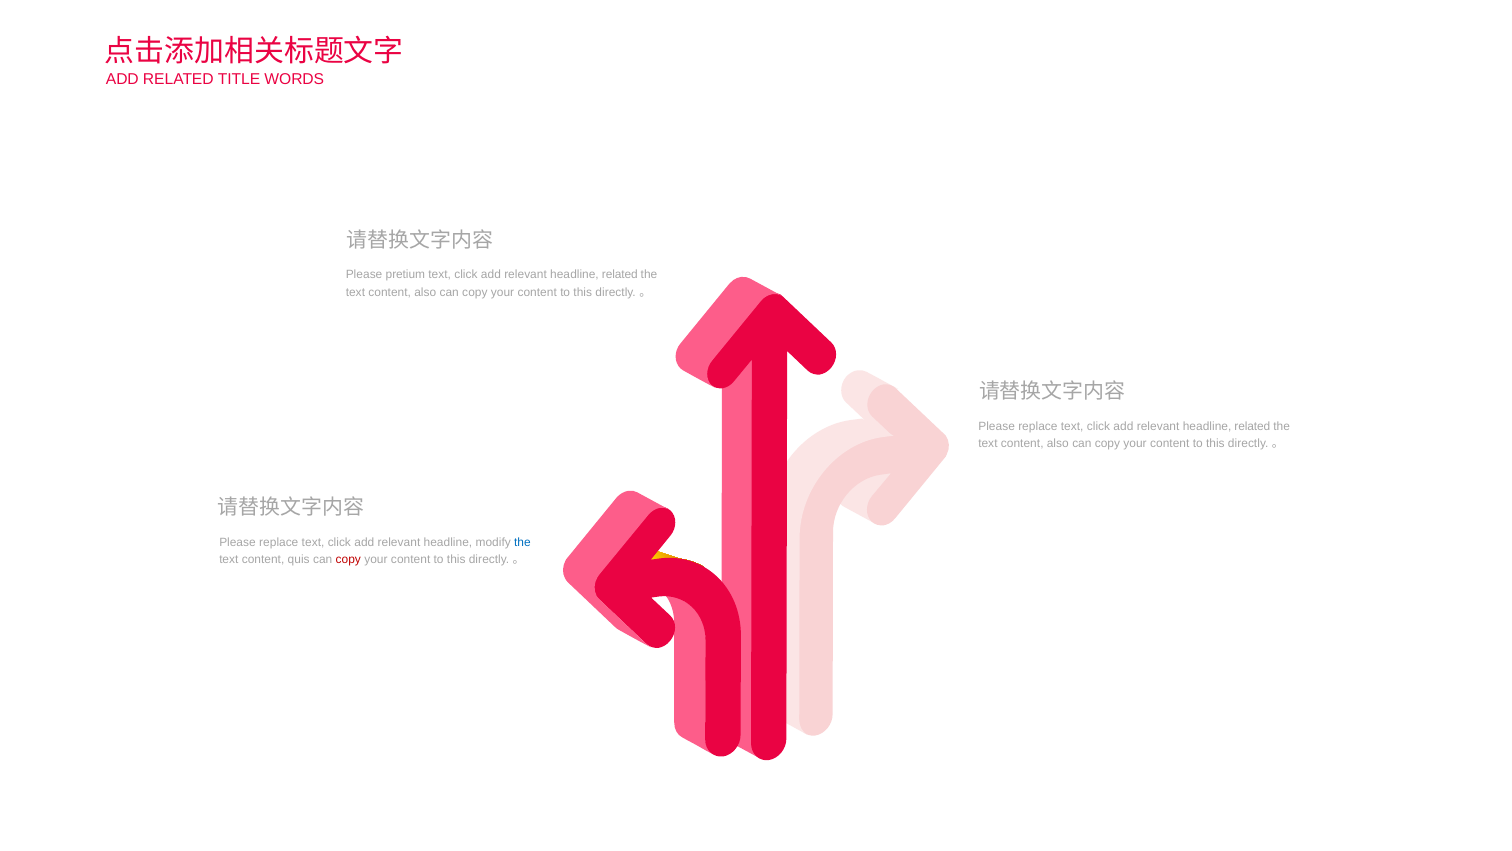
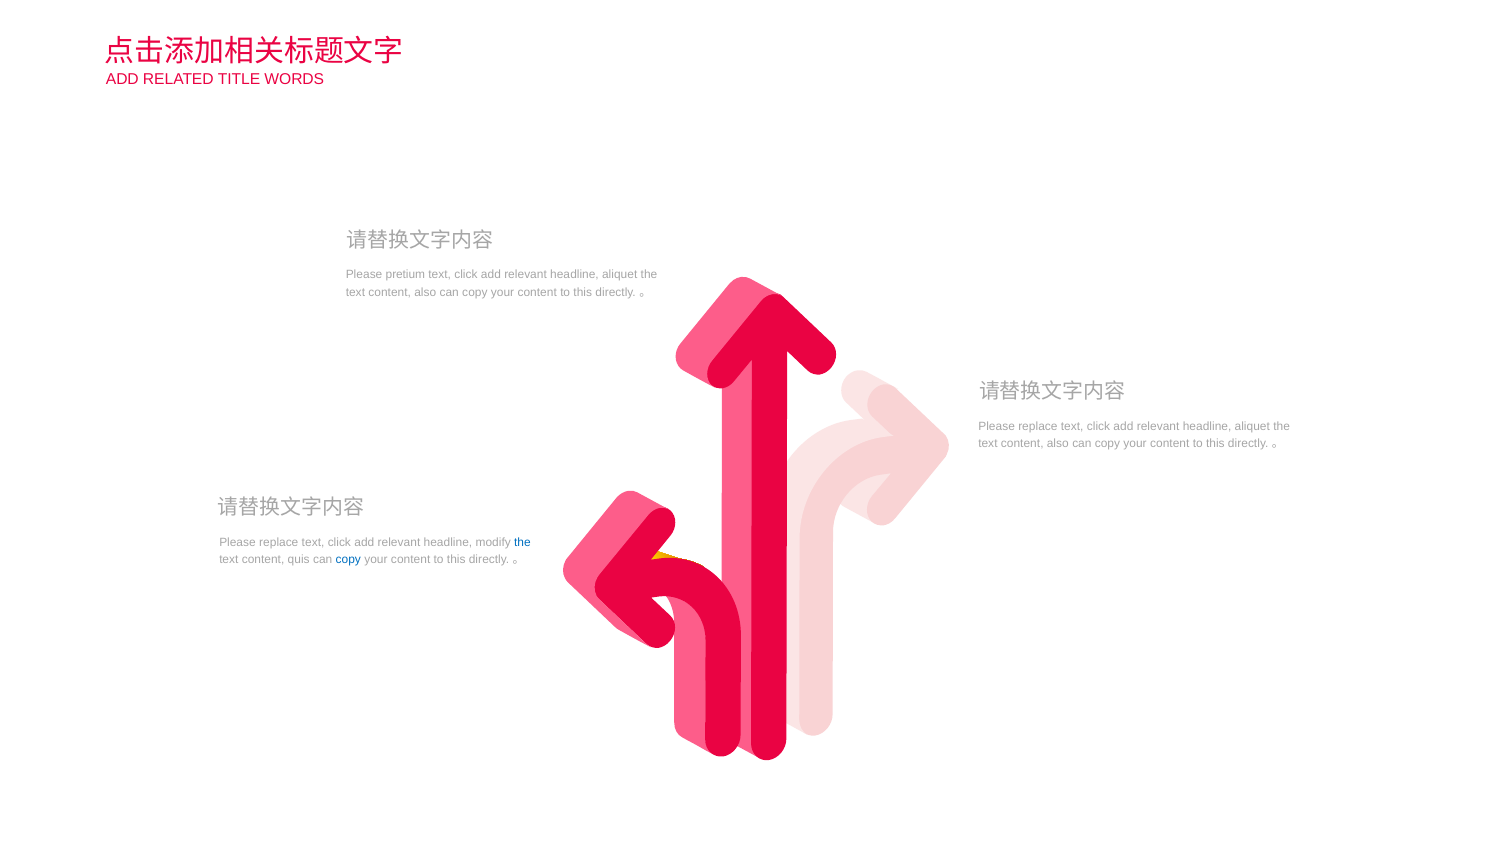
related at (620, 275): related -> aliquet
related at (1252, 426): related -> aliquet
copy at (348, 560) colour: red -> blue
